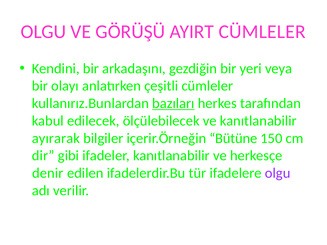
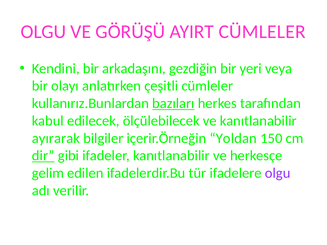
Bütüne: Bütüne -> Yoldan
dir underline: none -> present
denir: denir -> gelim
